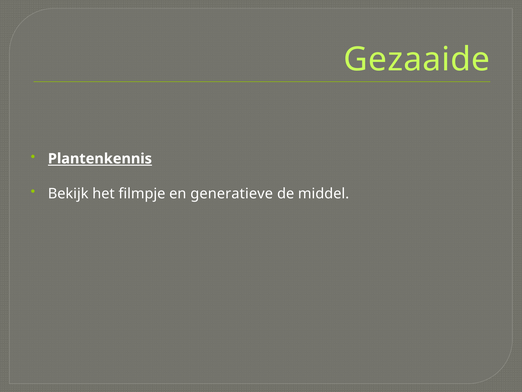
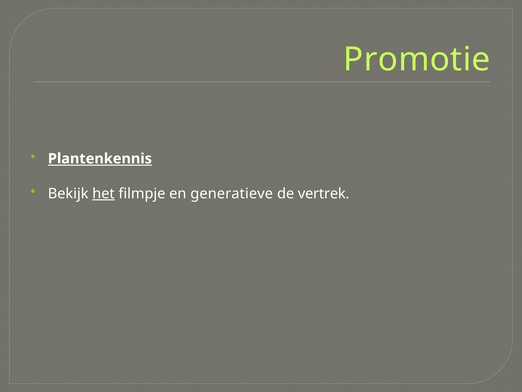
Gezaaide: Gezaaide -> Promotie
het underline: none -> present
middel: middel -> vertrek
